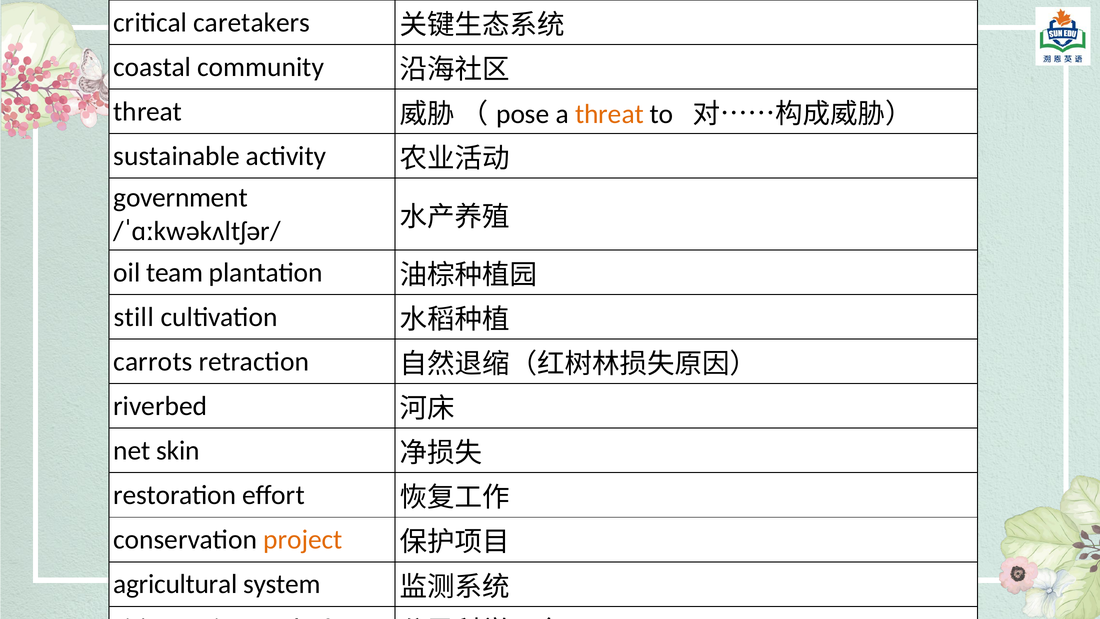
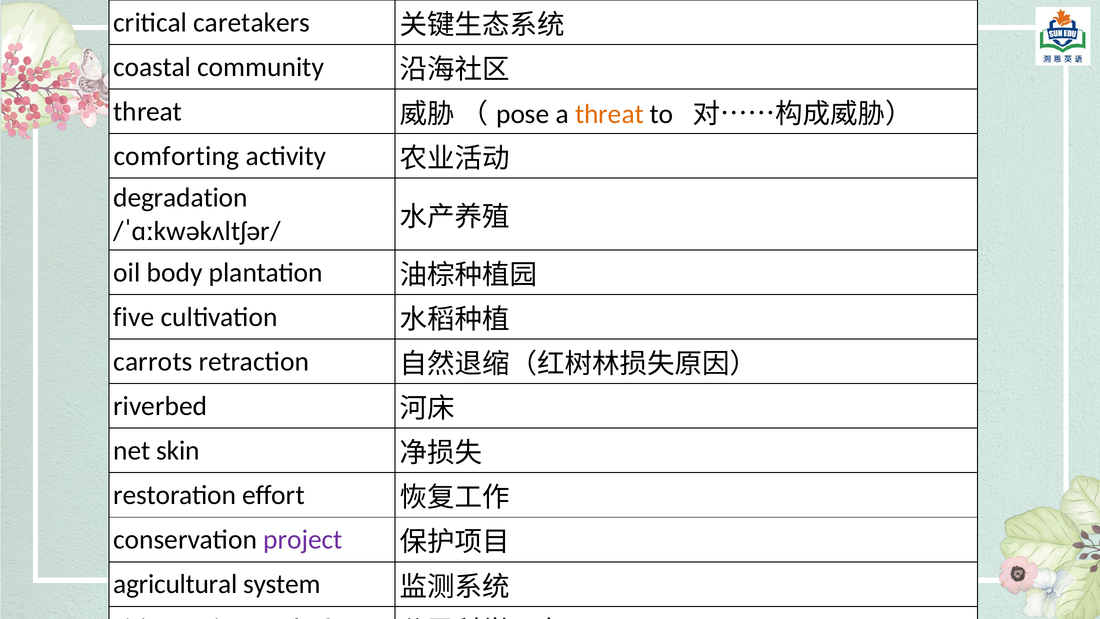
sustainable: sustainable -> comforting
government: government -> degradation
team: team -> body
still: still -> five
project colour: orange -> purple
